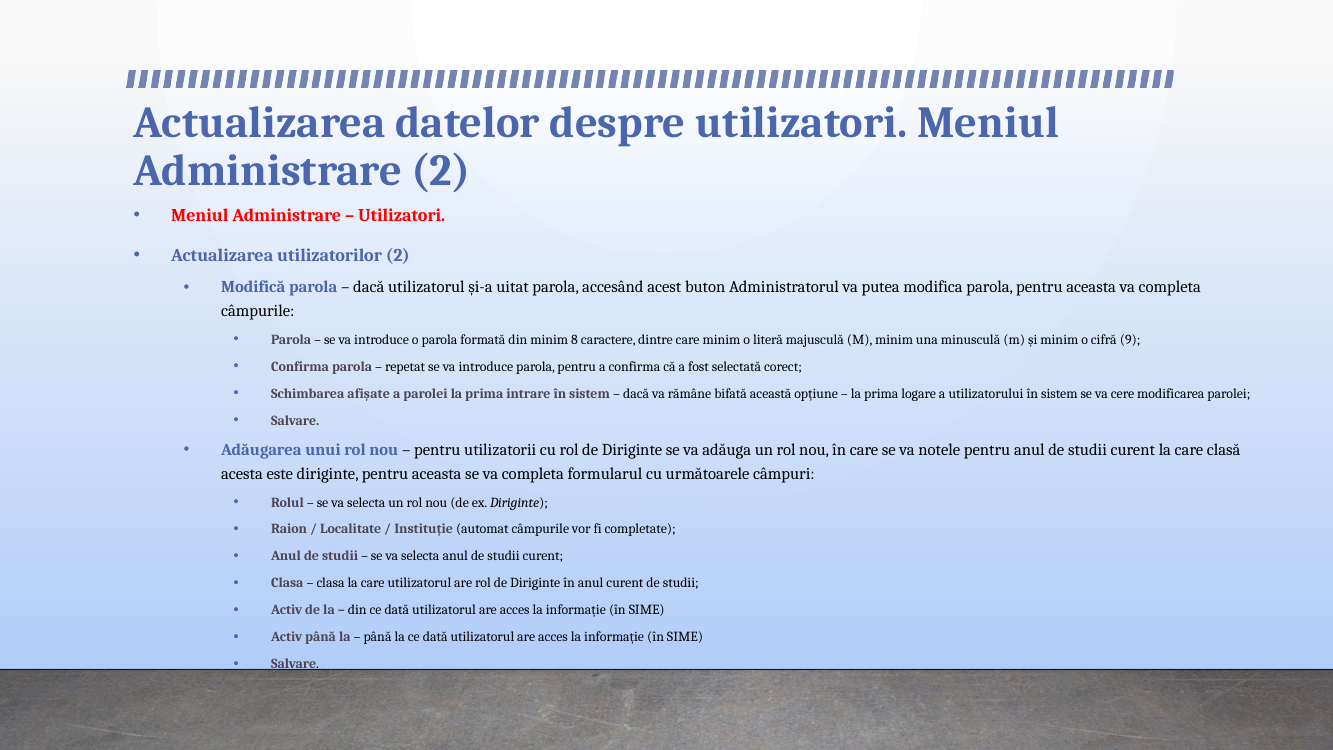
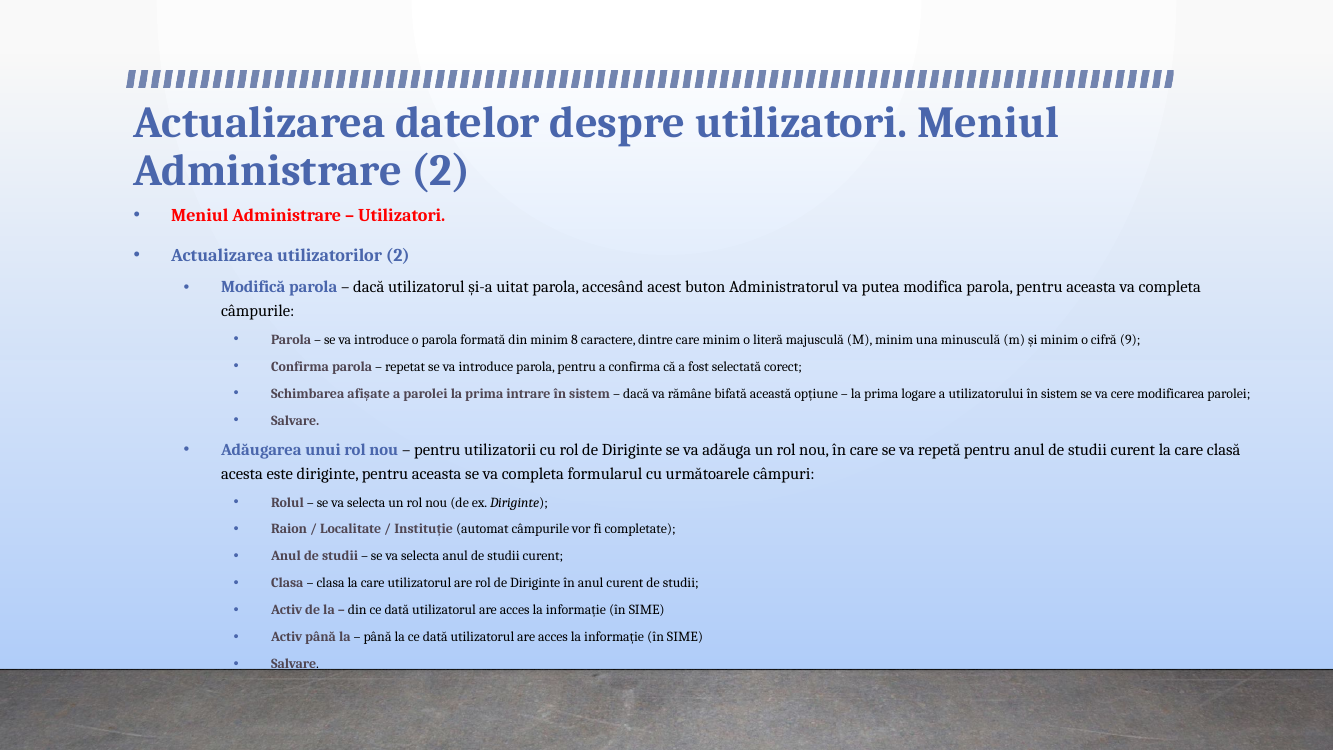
notele: notele -> repetă
